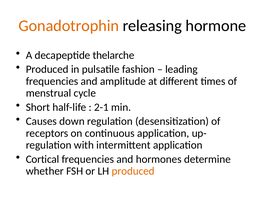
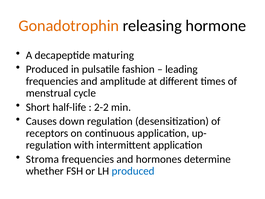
thelarche: thelarche -> maturing
2-1: 2-1 -> 2-2
Cortical: Cortical -> Stroma
produced at (133, 171) colour: orange -> blue
